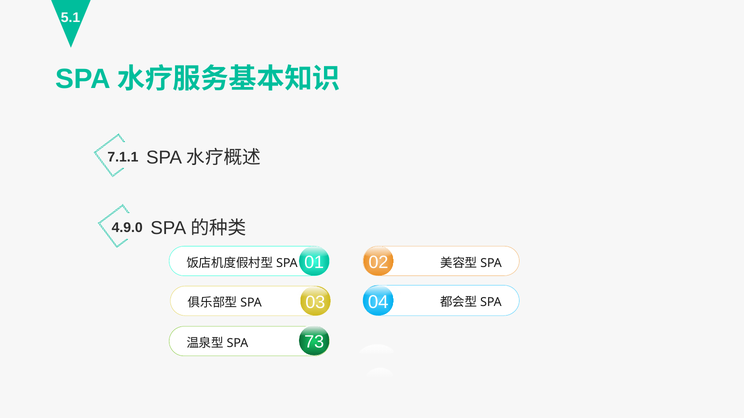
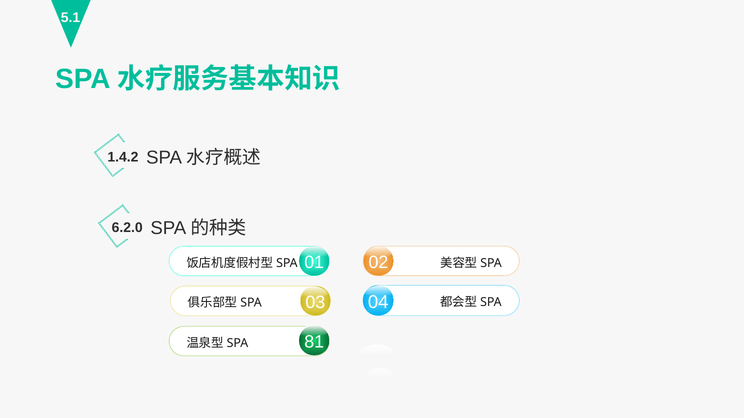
7.1.1: 7.1.1 -> 1.4.2
4.9.0: 4.9.0 -> 6.2.0
73: 73 -> 81
